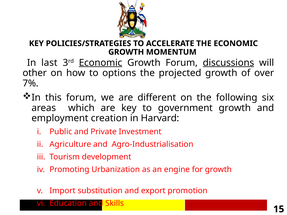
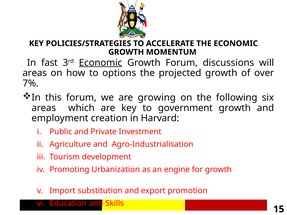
last: last -> fast
discussions underline: present -> none
other at (35, 73): other -> areas
different: different -> growing
